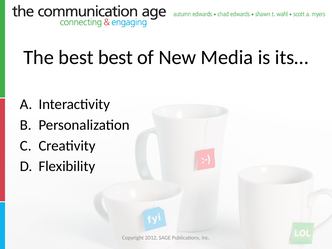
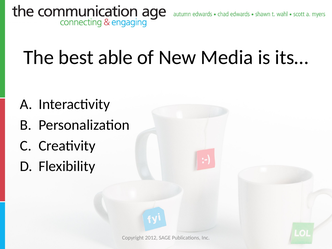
best best: best -> able
